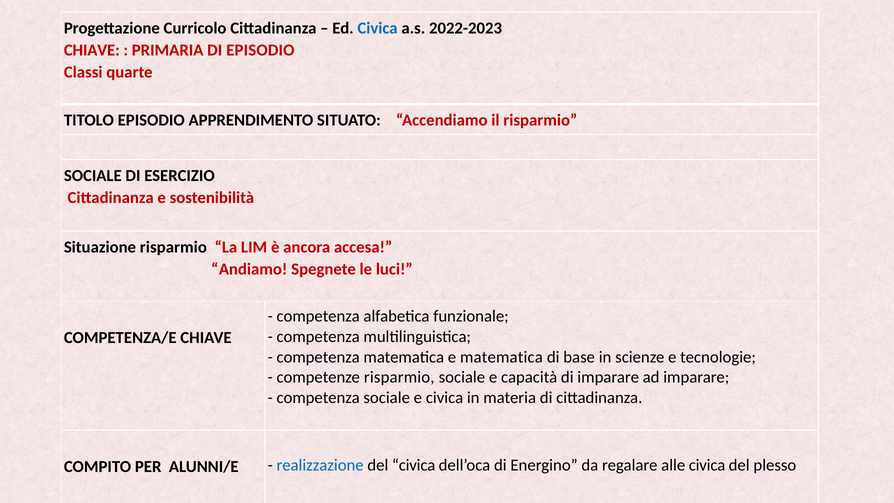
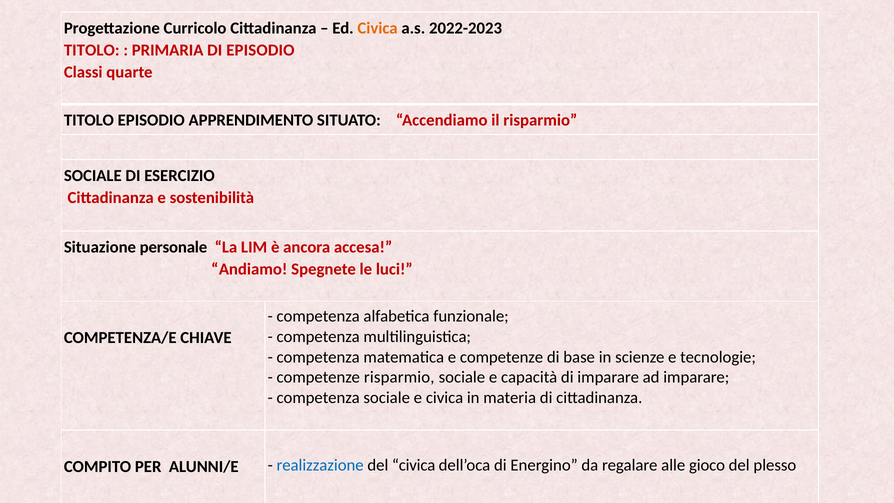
Civica at (378, 28) colour: blue -> orange
CHIAVE at (92, 50): CHIAVE -> TITOLO
Situazione risparmio: risparmio -> personale
e matematica: matematica -> competenze
alle civica: civica -> gioco
